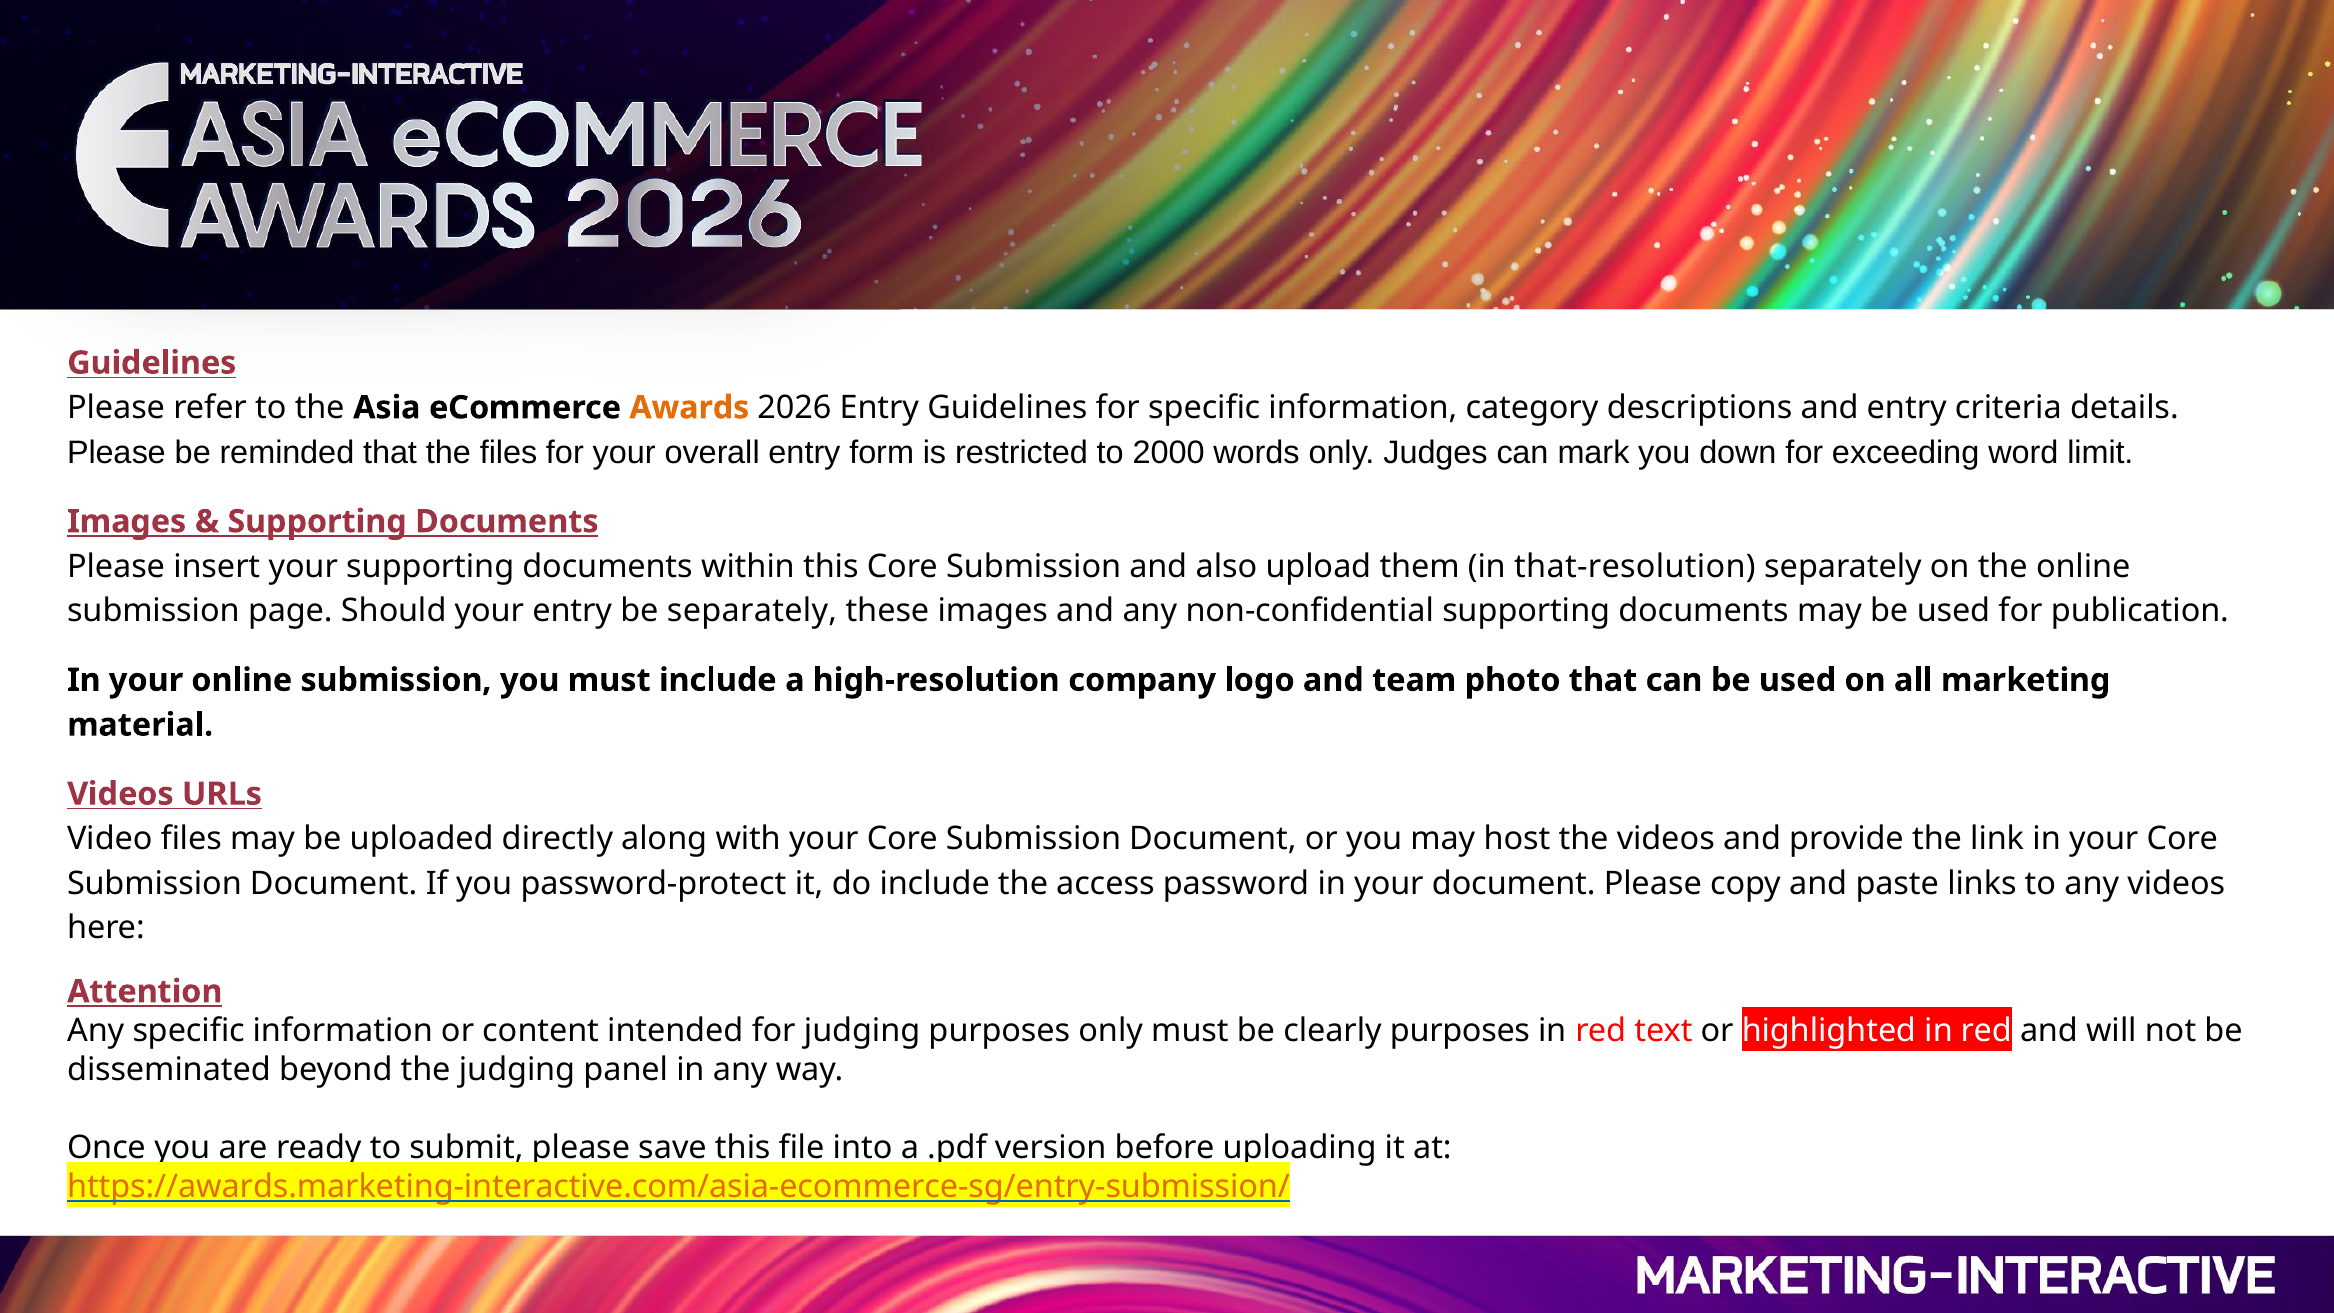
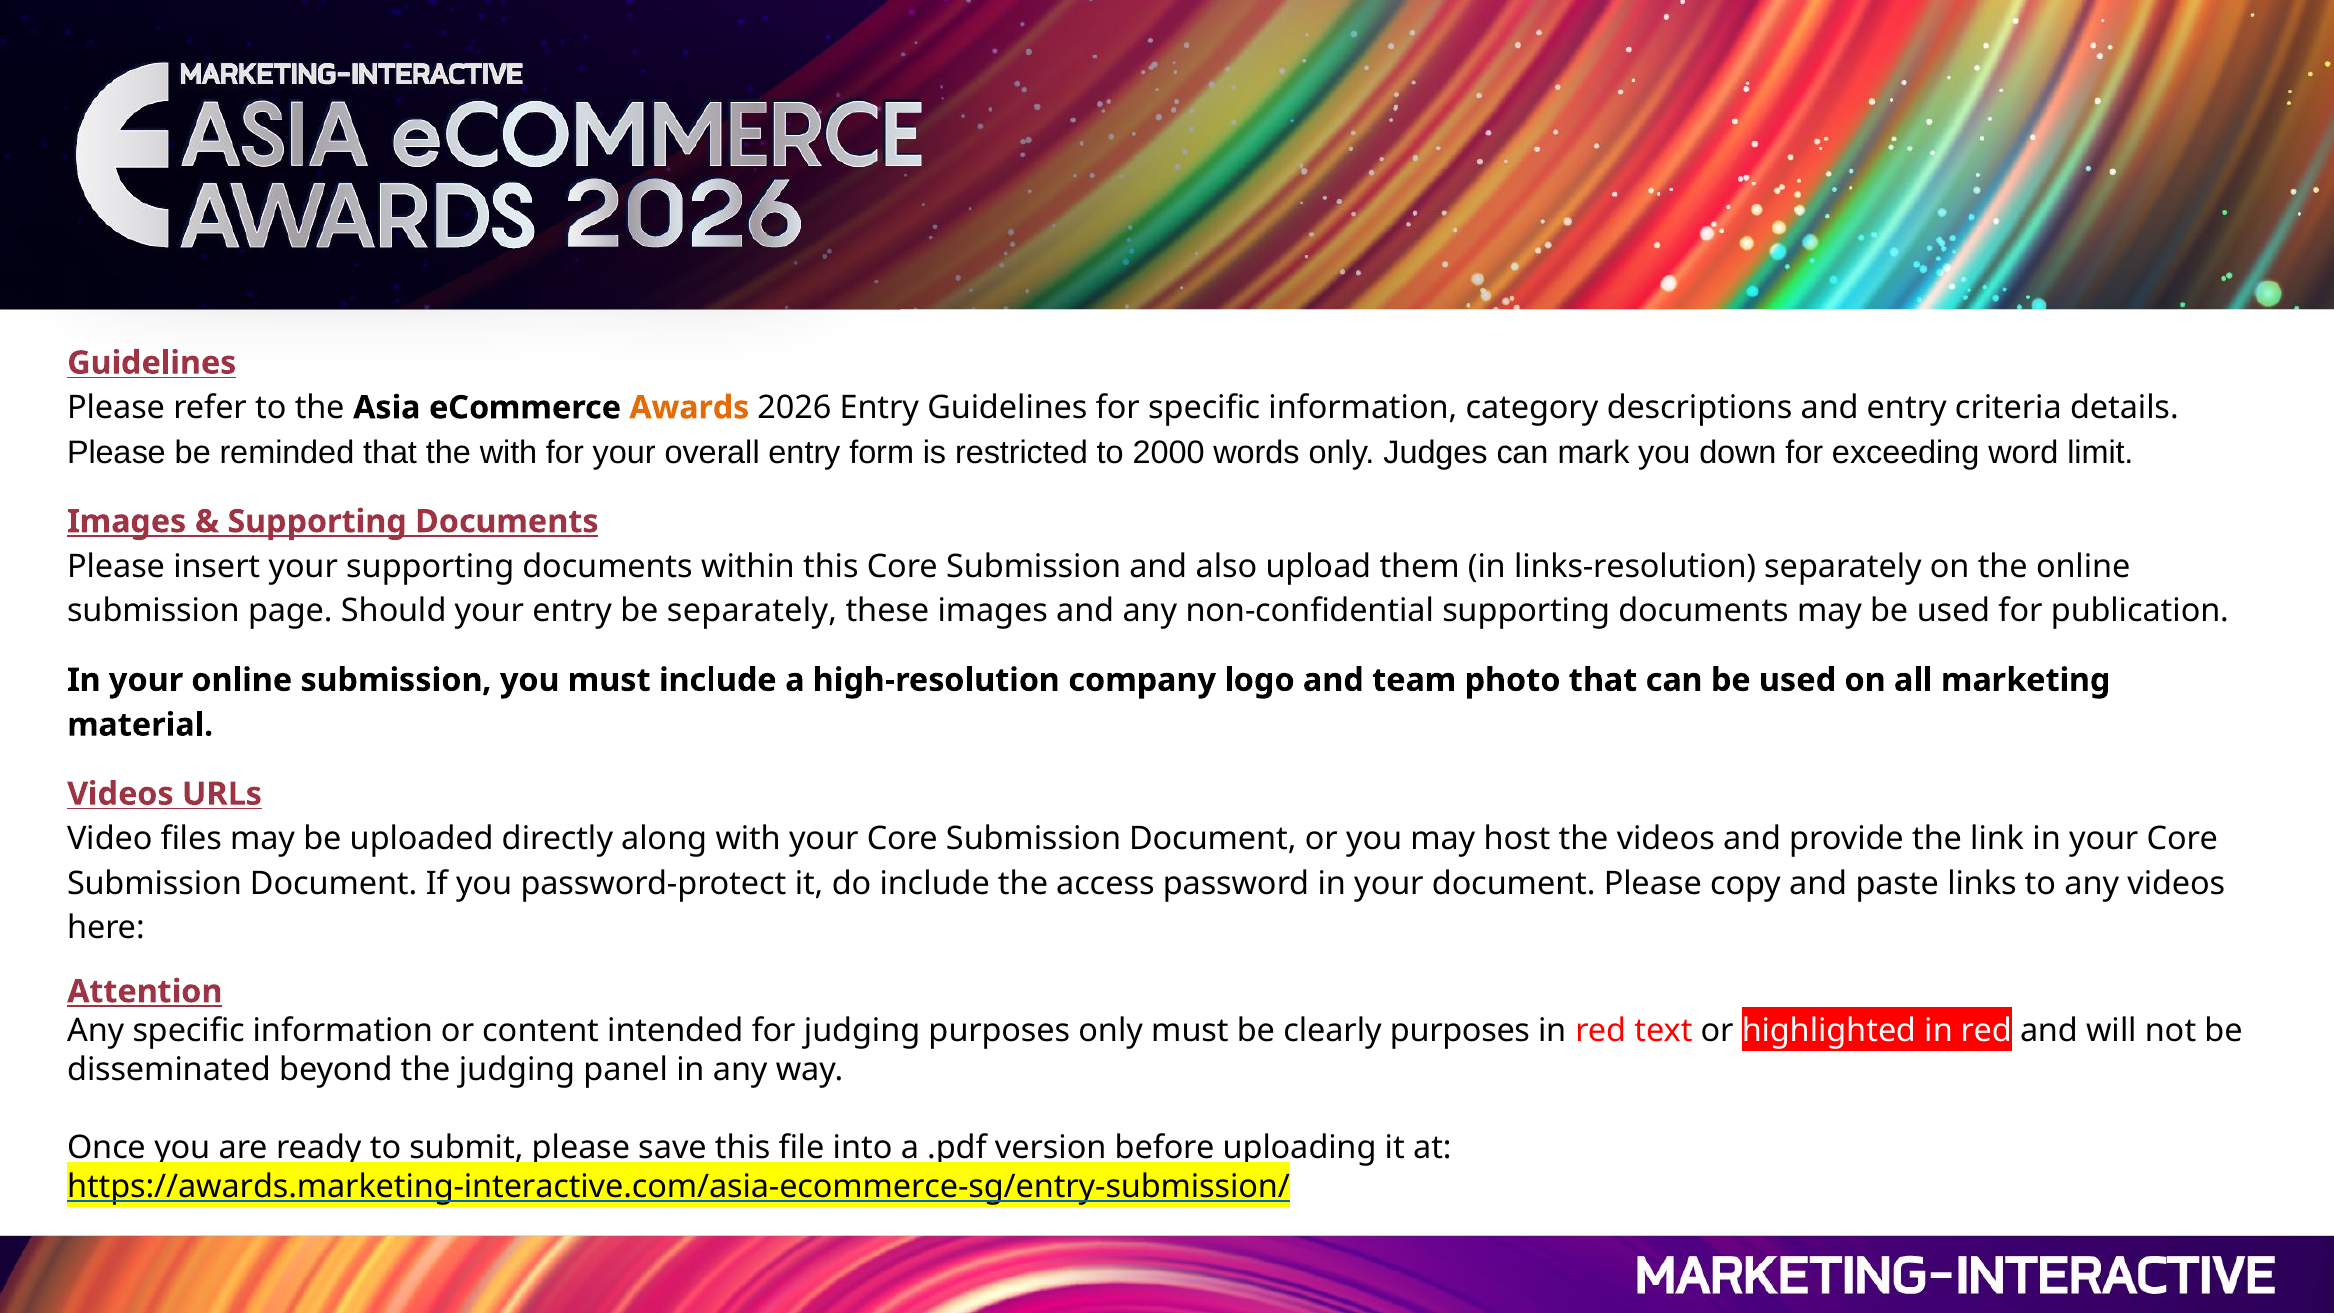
the files: files -> with
that-resolution: that-resolution -> links-resolution
https://awards.marketing-interactive.com/asia-ecommerce-sg/entry-submission/ colour: orange -> black
